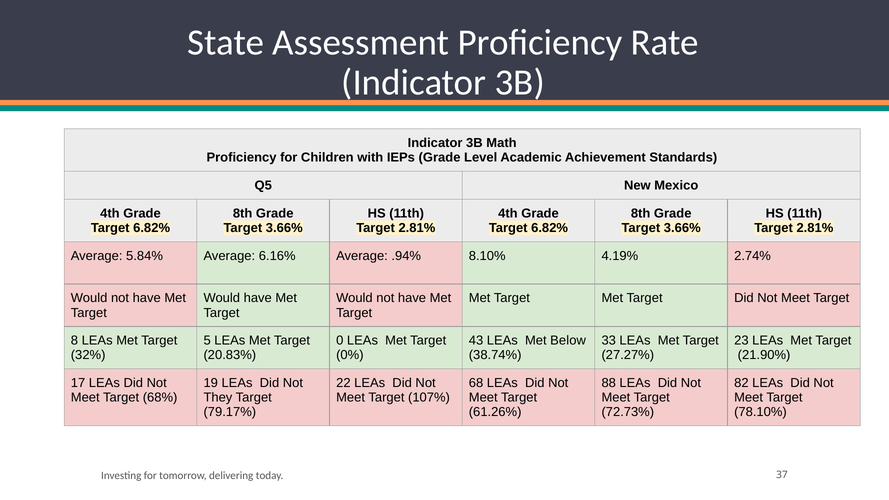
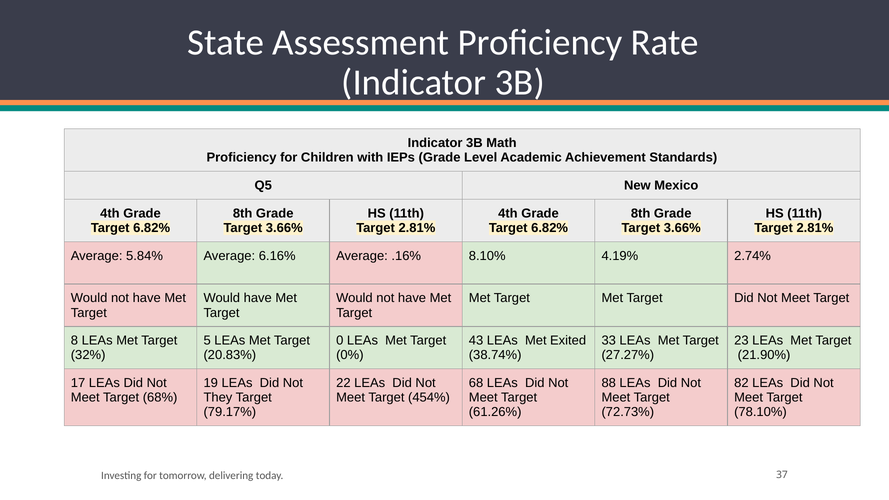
.94%: .94% -> .16%
Below: Below -> Exited
107%: 107% -> 454%
